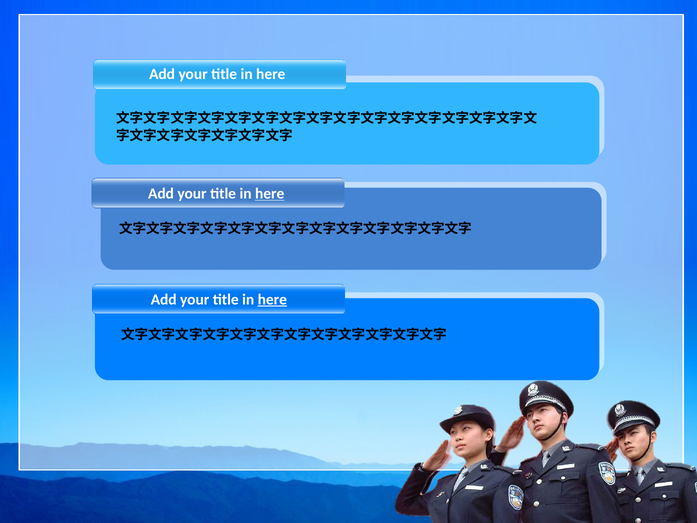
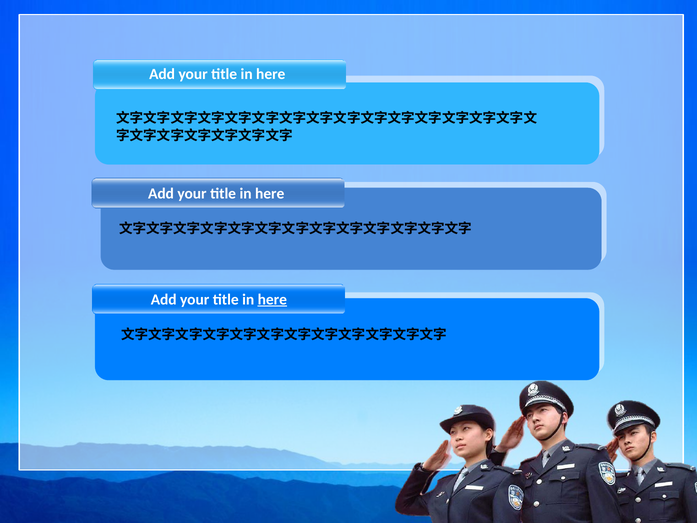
here at (270, 193) underline: present -> none
